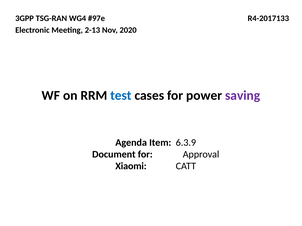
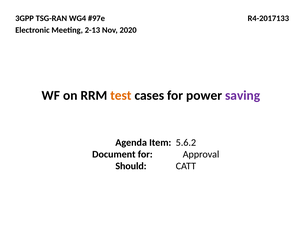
test colour: blue -> orange
6.3.9: 6.3.9 -> 5.6.2
Xiaomi: Xiaomi -> Should
